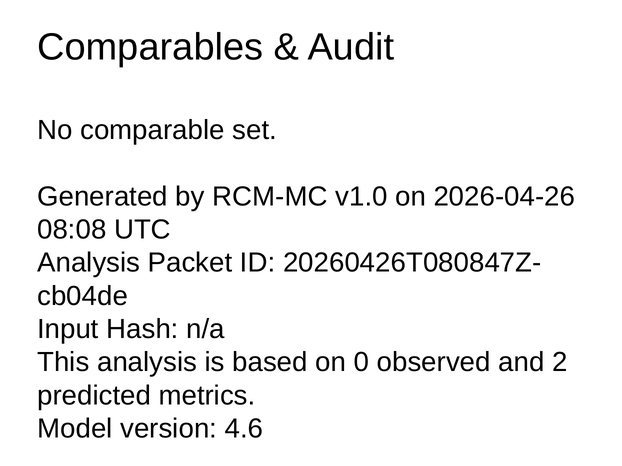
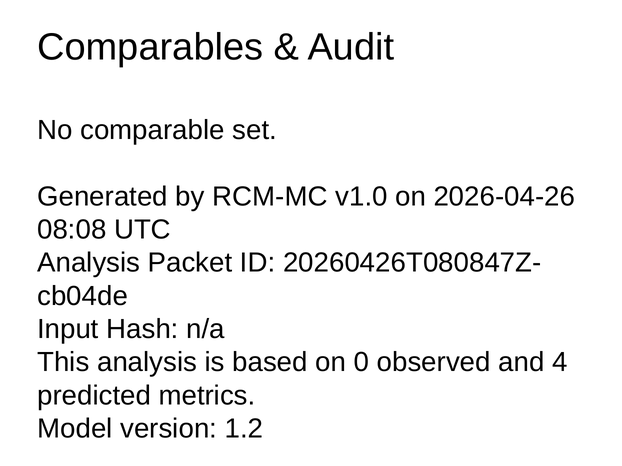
2: 2 -> 4
4.6: 4.6 -> 1.2
